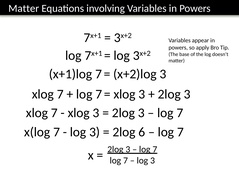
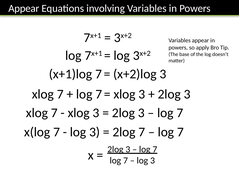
Matter at (24, 8): Matter -> Appear
2log 6: 6 -> 7
